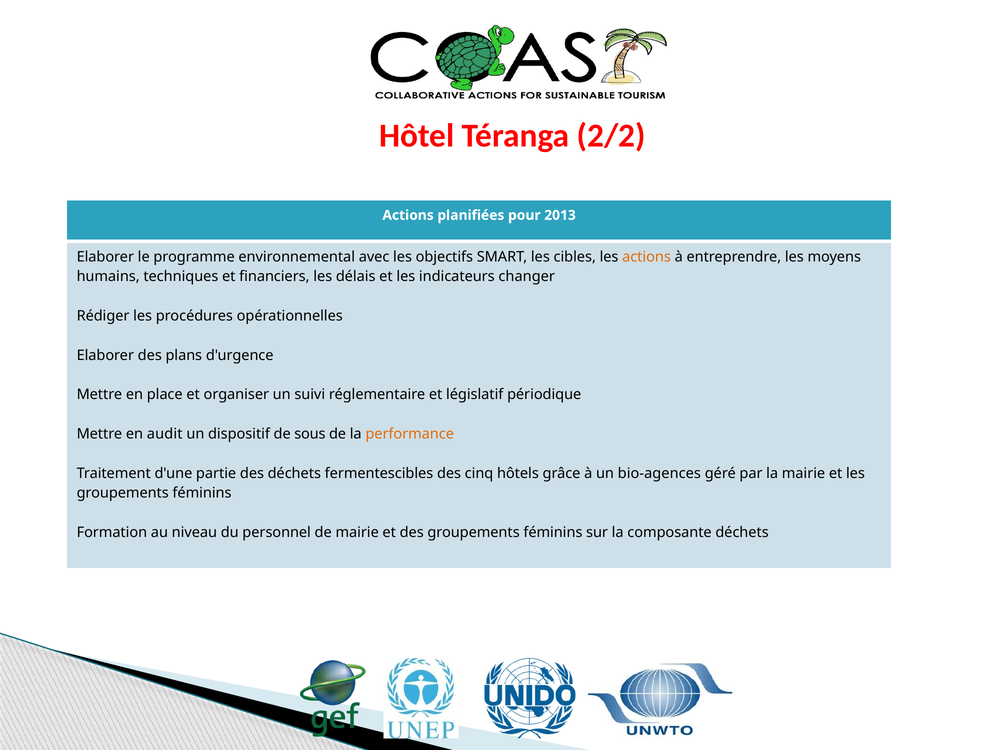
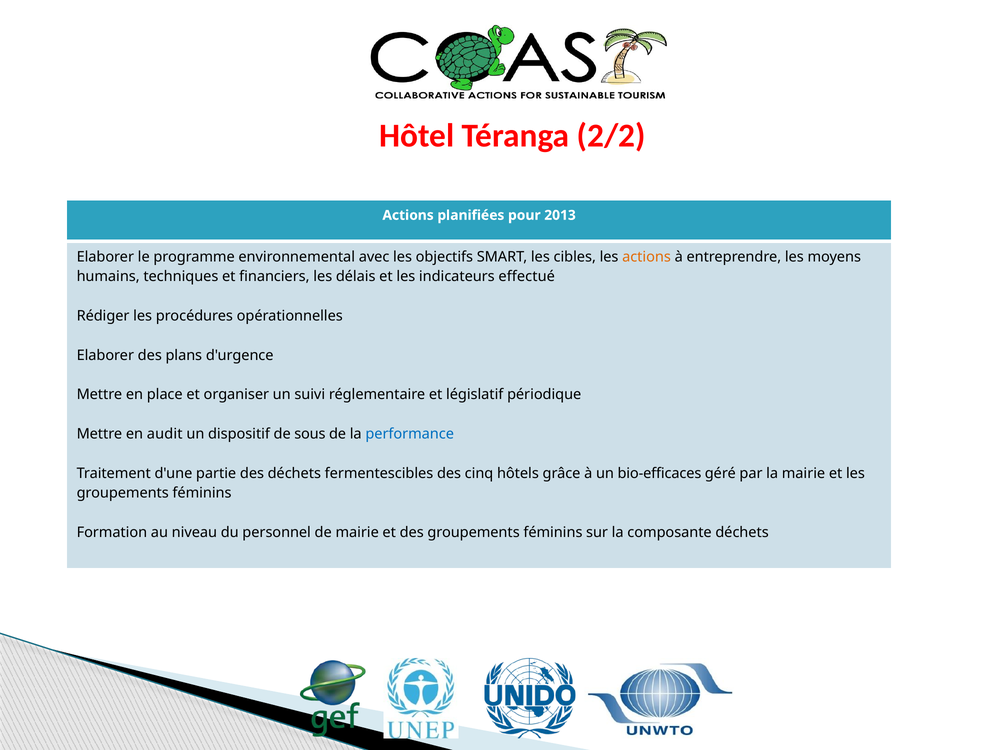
changer: changer -> effectué
performance colour: orange -> blue
bio-agences: bio-agences -> bio-efficaces
